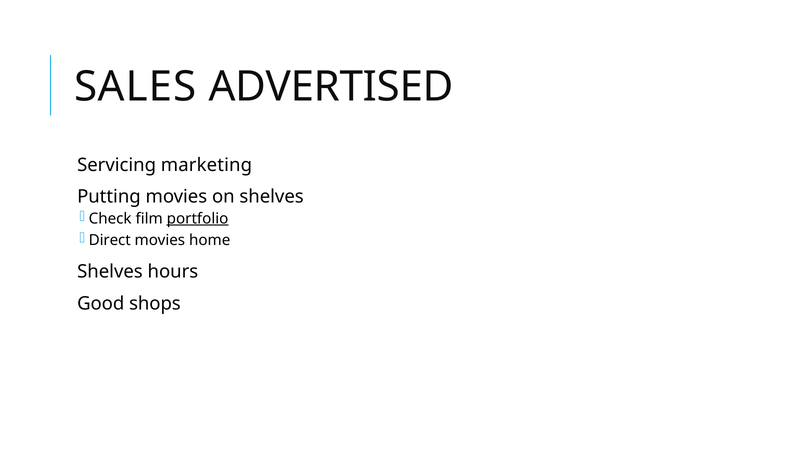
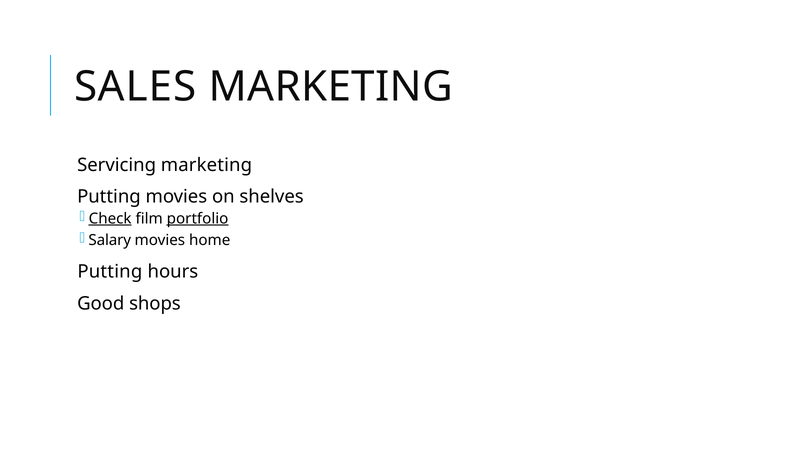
SALES ADVERTISED: ADVERTISED -> MARKETING
Check underline: none -> present
Direct: Direct -> Salary
Shelves at (110, 271): Shelves -> Putting
